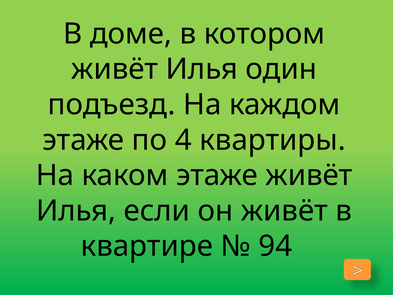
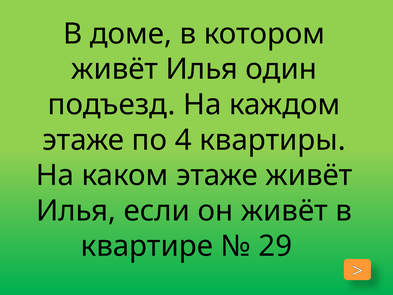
94: 94 -> 29
